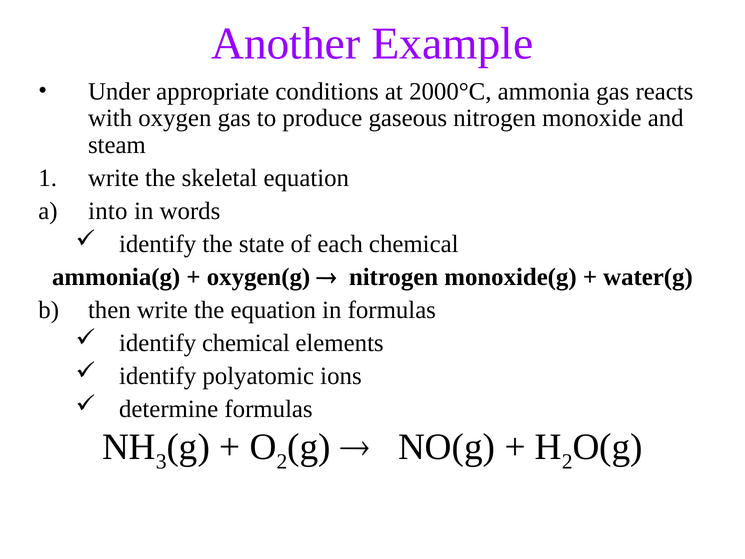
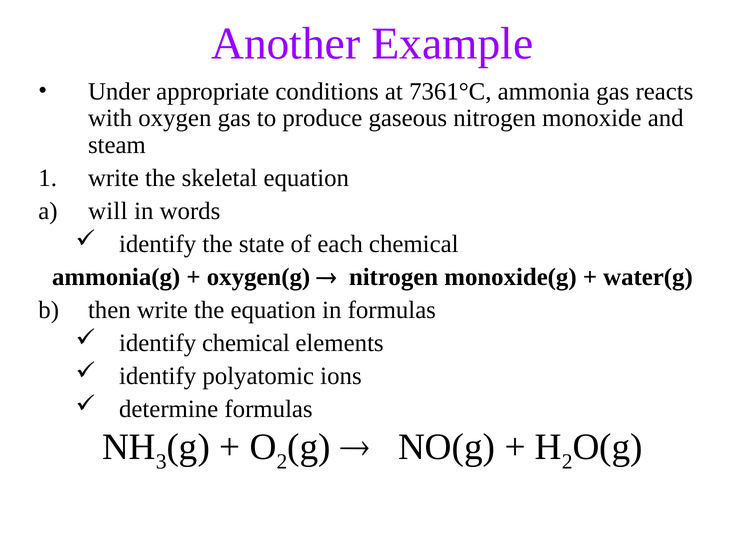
2000°C: 2000°C -> 7361°C
into: into -> will
